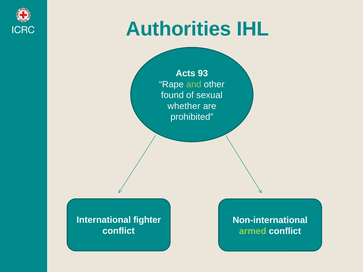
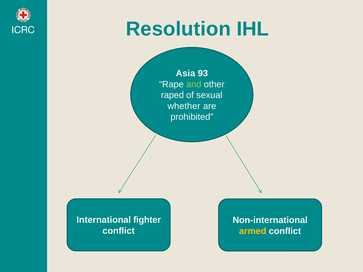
Authorities: Authorities -> Resolution
Acts: Acts -> Asia
found: found -> raped
armed colour: light green -> yellow
